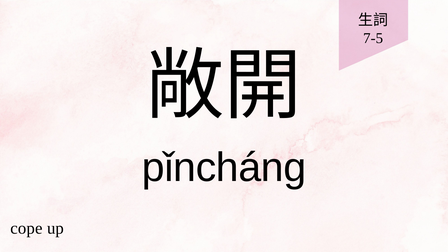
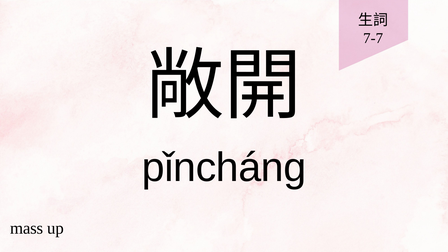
7-5: 7-5 -> 7-7
cope: cope -> mass
